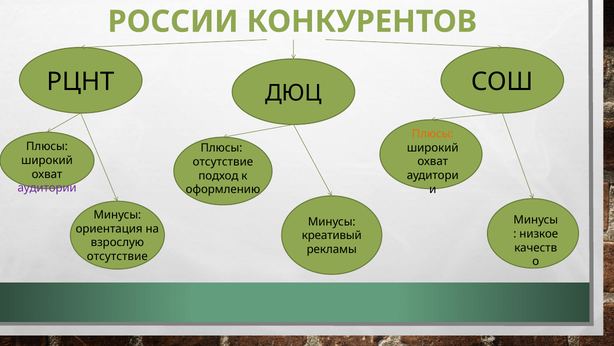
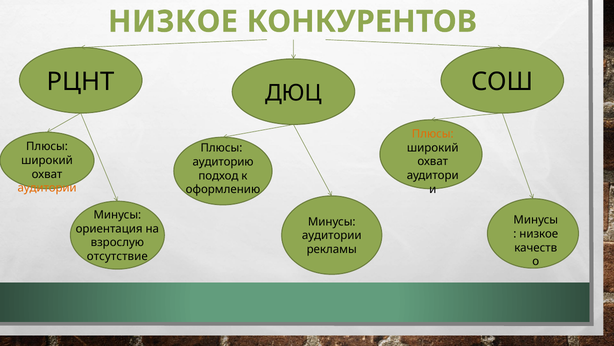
РОССИИ at (173, 22): РОССИИ -> НИЗКОЕ
отсутствие at (223, 162): отсутствие -> аудиторию
аудитории at (47, 188) colour: purple -> orange
креативый at (332, 235): креативый -> аудитории
